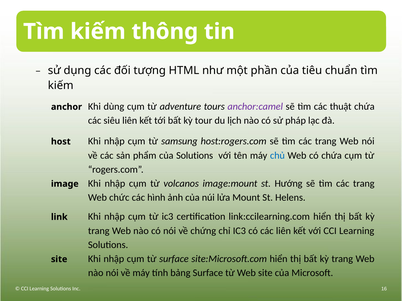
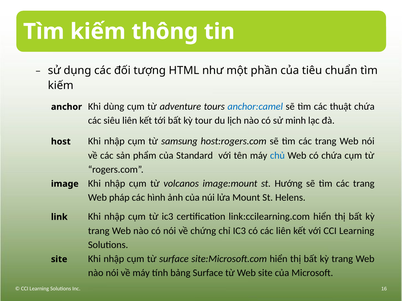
anchor:camel colour: purple -> blue
pháp: pháp -> minh
của Solutions: Solutions -> Standard
chức: chức -> pháp
